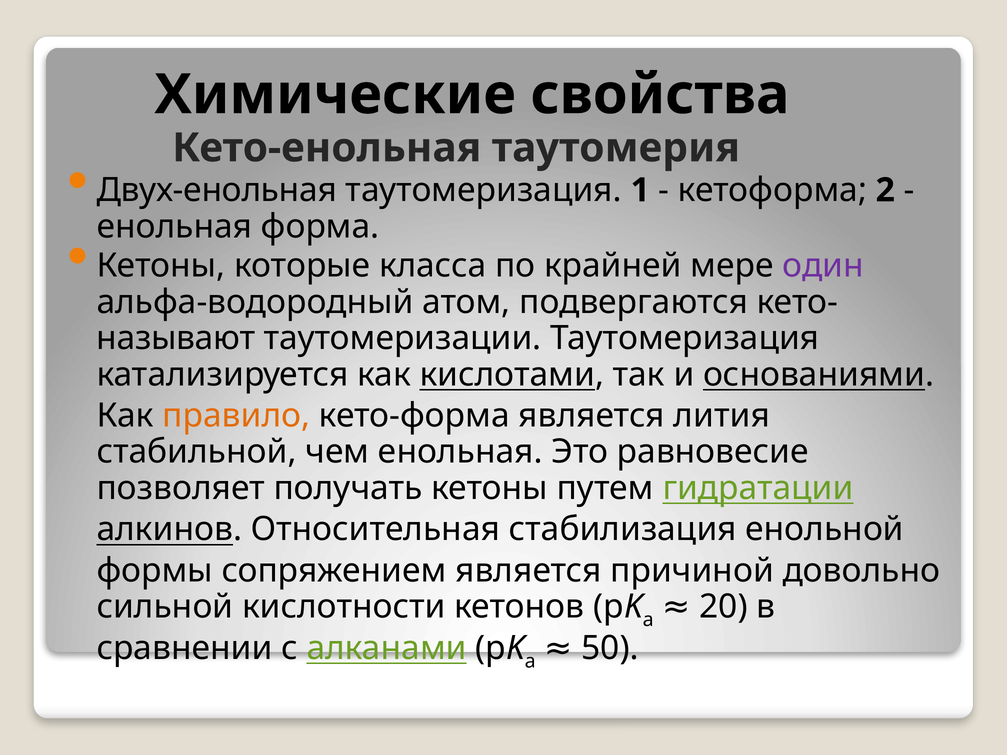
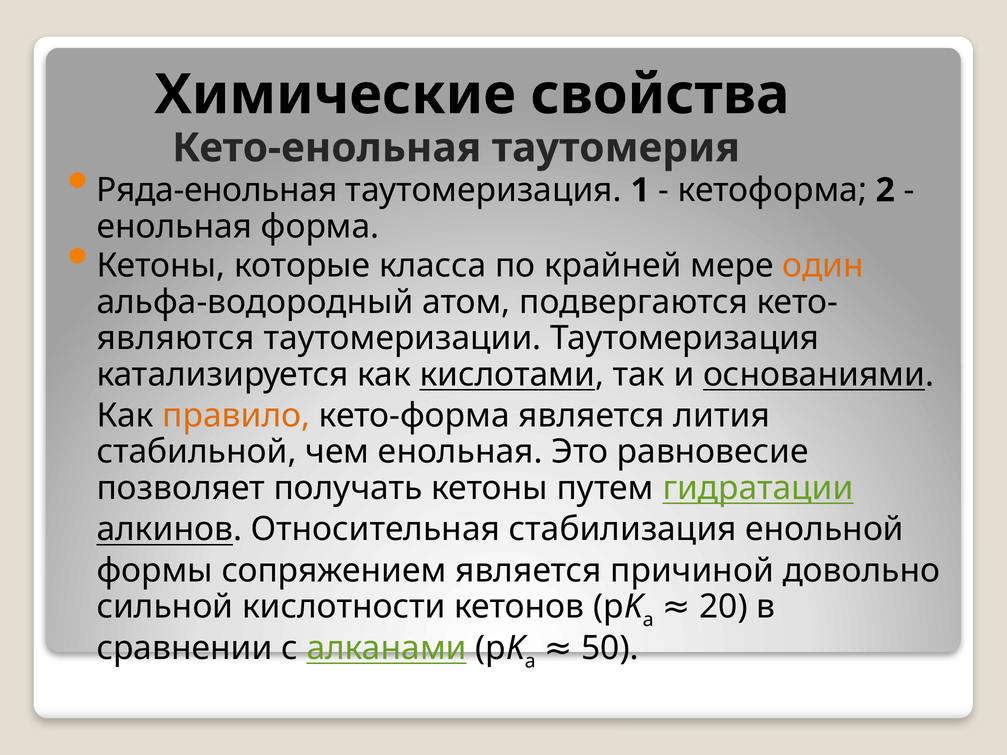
Двух-енольная: Двух-енольная -> Ряда-енольная
один colour: purple -> orange
называют: называют -> являются
